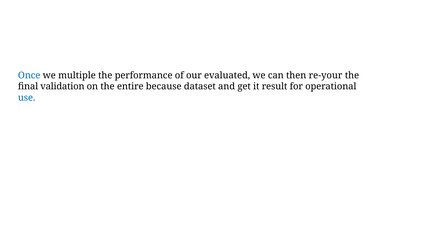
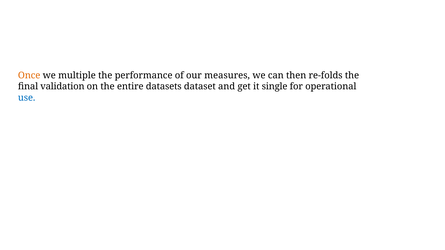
Once colour: blue -> orange
evaluated: evaluated -> measures
re-your: re-your -> re-folds
because: because -> datasets
result: result -> single
